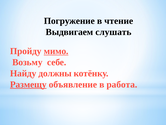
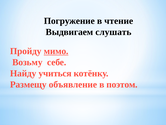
должны: должны -> учиться
Размещу underline: present -> none
работа: работа -> поэтом
